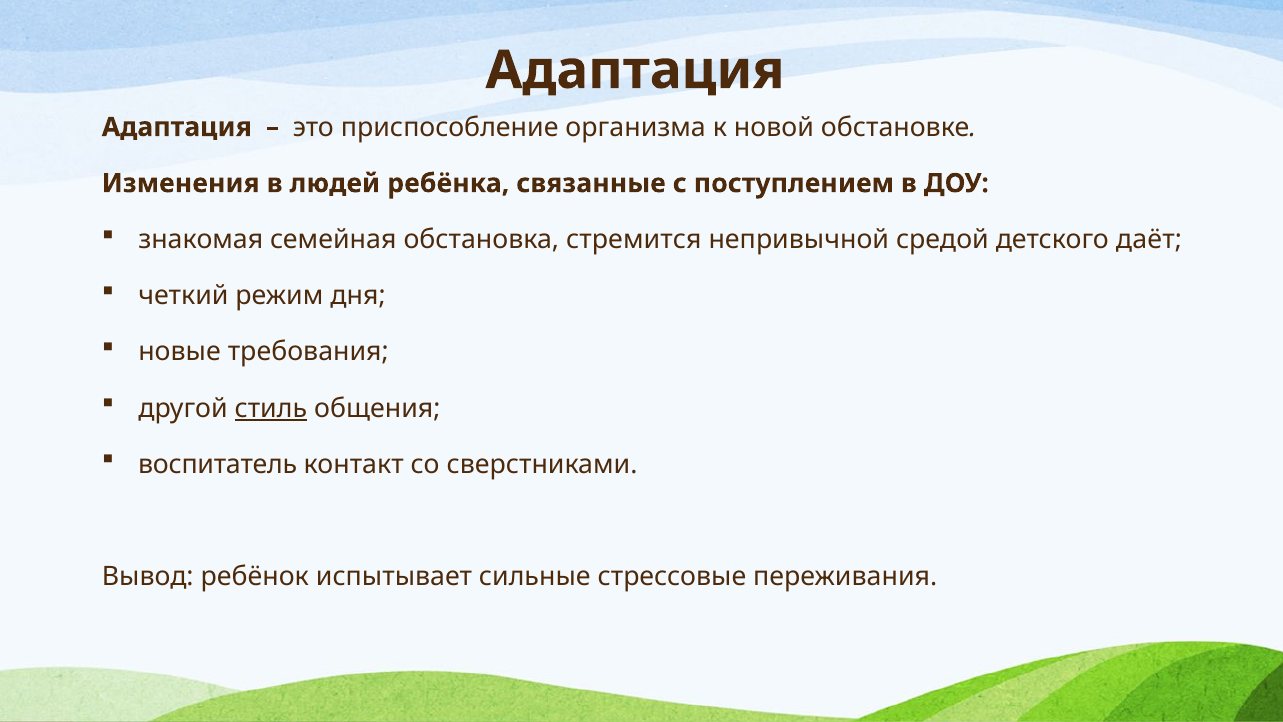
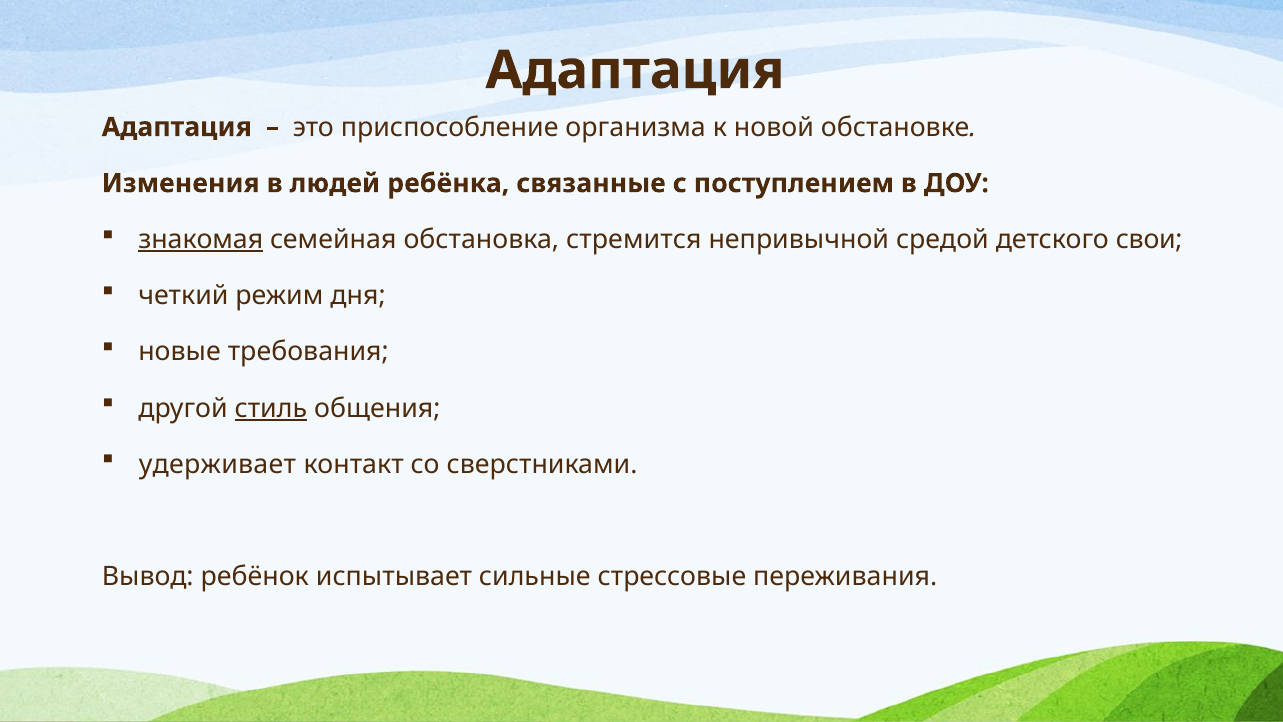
знакомая underline: none -> present
даёт: даёт -> свои
воспитатель: воспитатель -> удерживает
